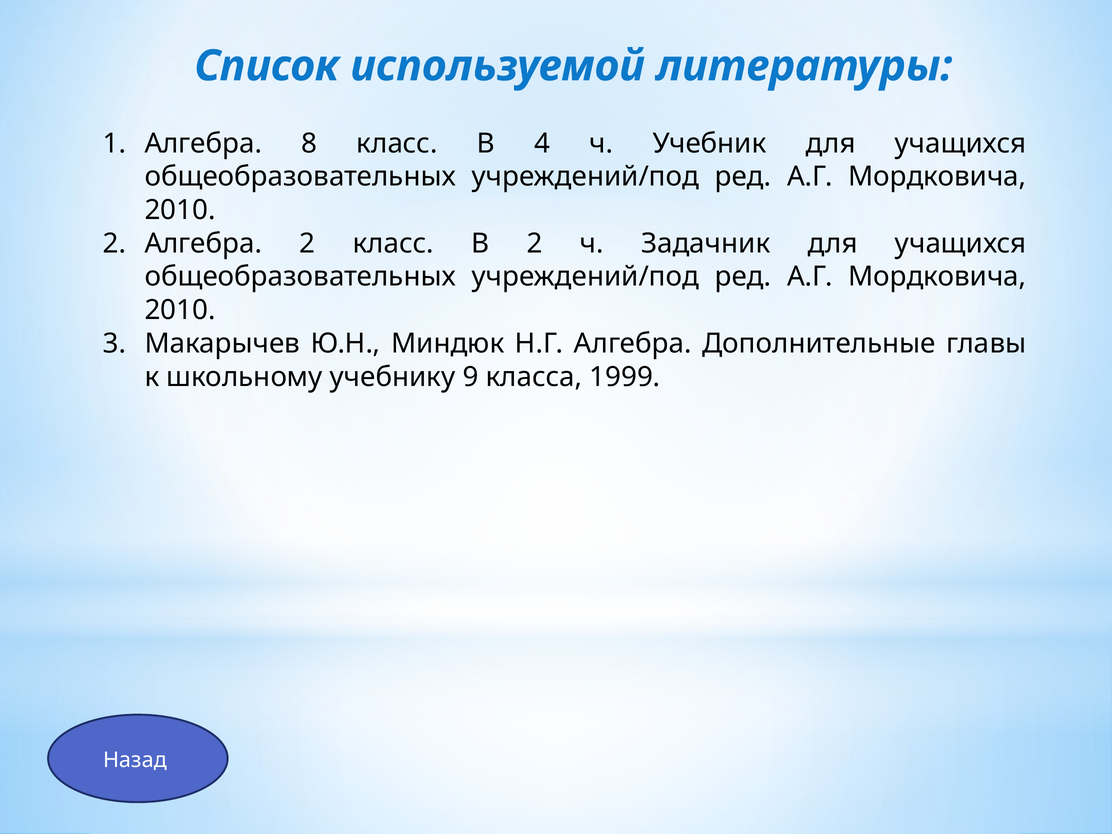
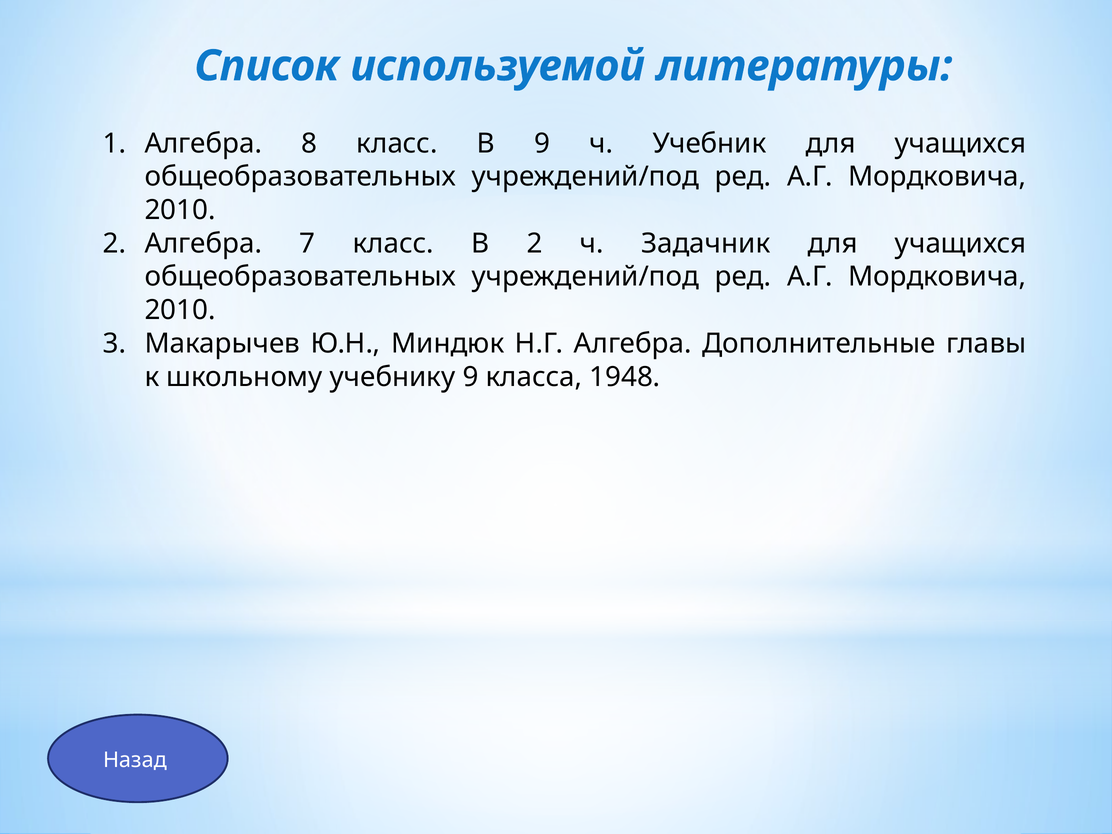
В 4: 4 -> 9
Алгебра 2: 2 -> 7
1999: 1999 -> 1948
